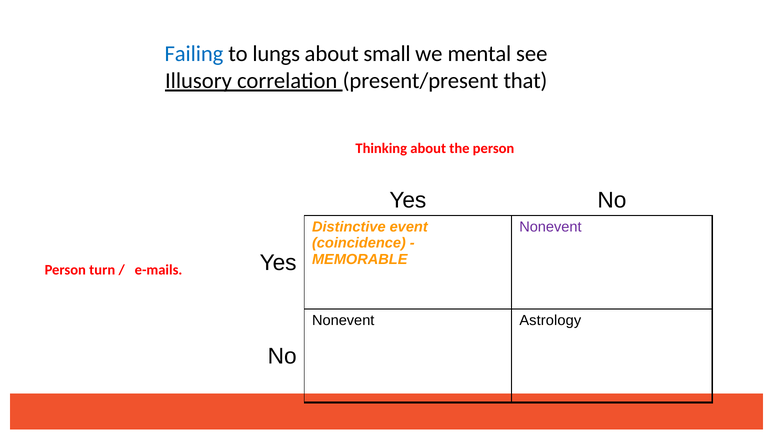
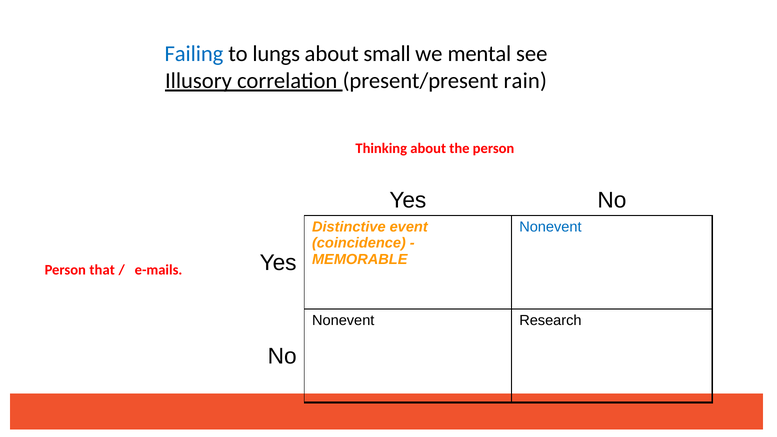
that: that -> rain
Nonevent at (550, 227) colour: purple -> blue
turn: turn -> that
Astrology: Astrology -> Research
